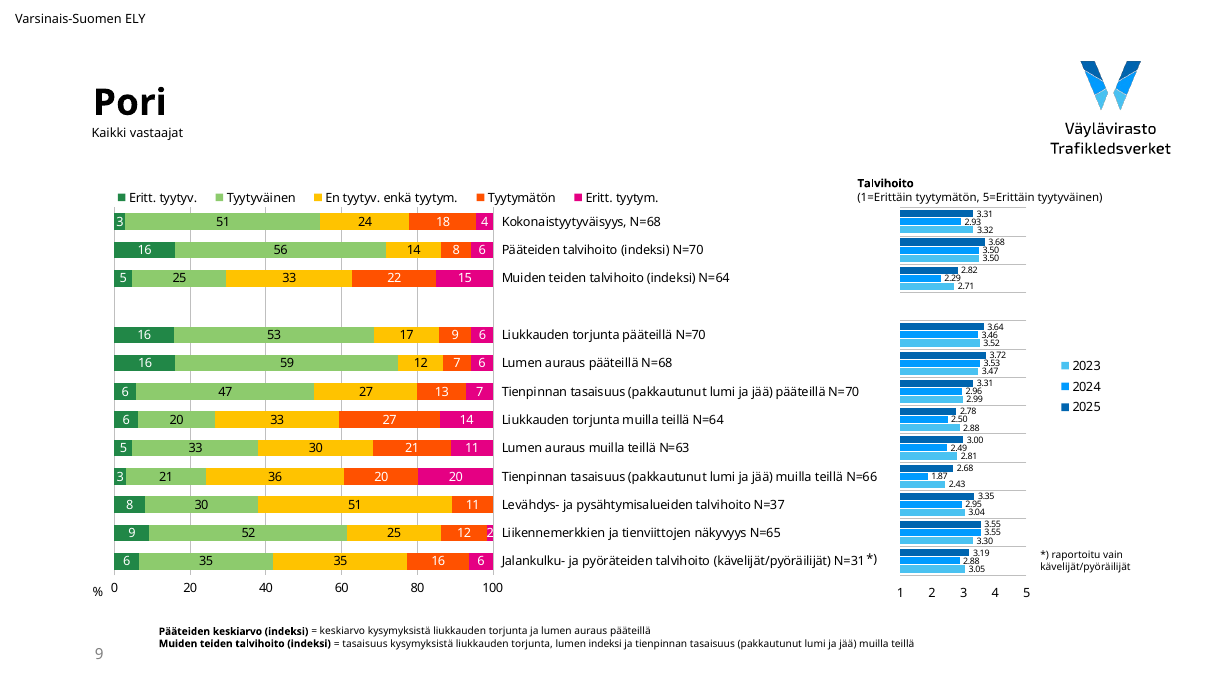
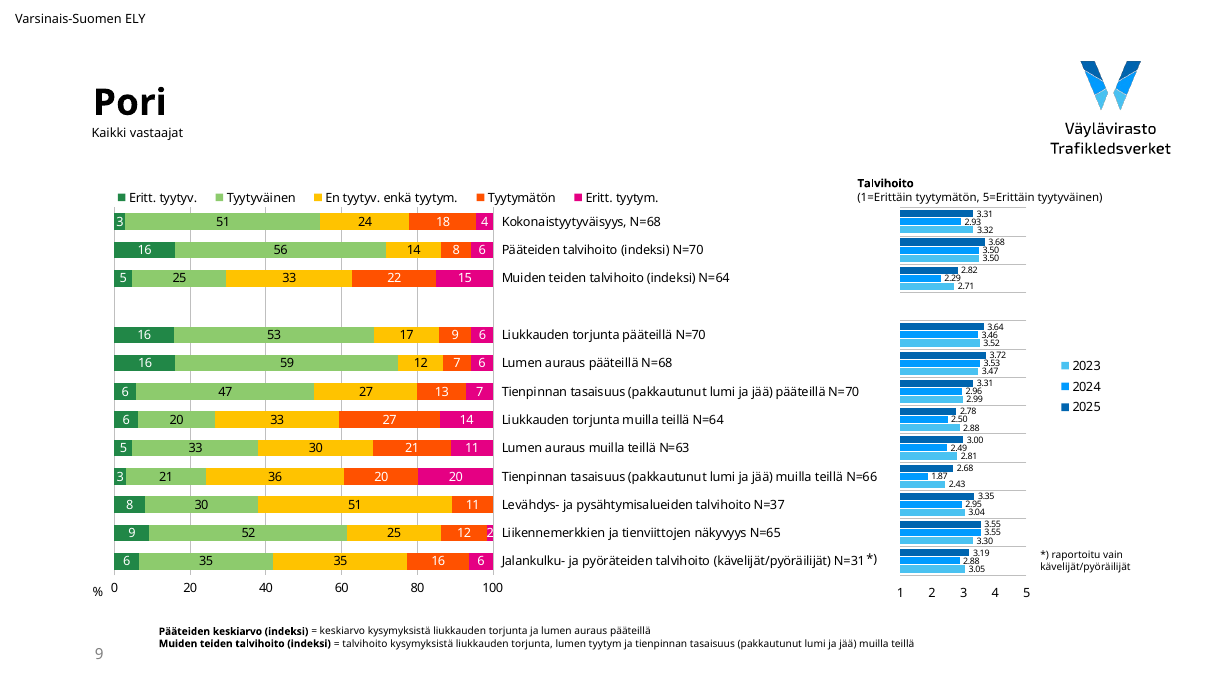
tasaisuus at (365, 643): tasaisuus -> talvihoito
lumen indeksi: indeksi -> tyytym
